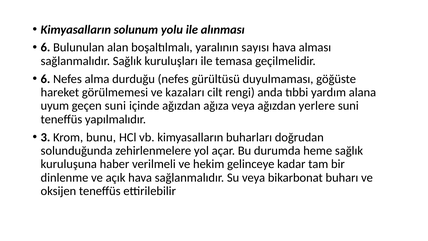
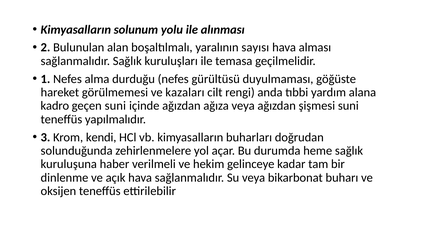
6 at (45, 47): 6 -> 2
6 at (45, 79): 6 -> 1
uyum: uyum -> kadro
yerlere: yerlere -> şişmesi
bunu: bunu -> kendi
